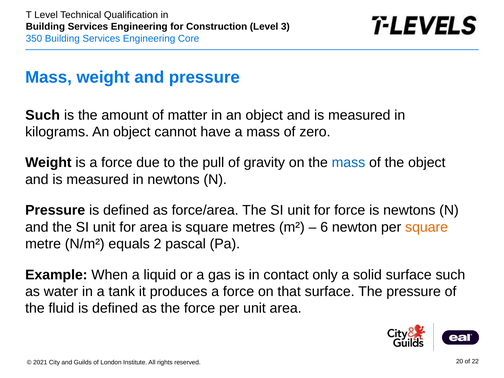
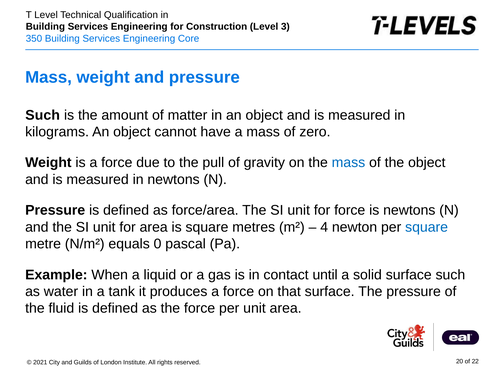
6: 6 -> 4
square at (427, 227) colour: orange -> blue
2: 2 -> 0
only: only -> until
